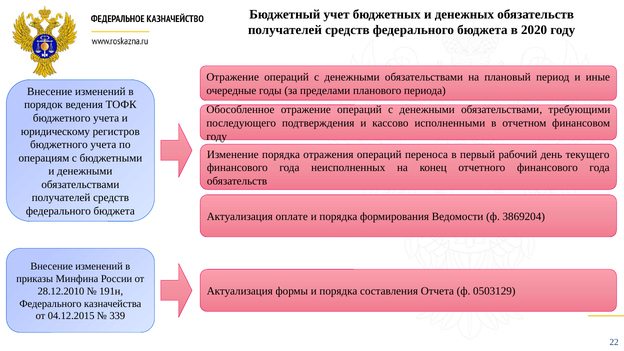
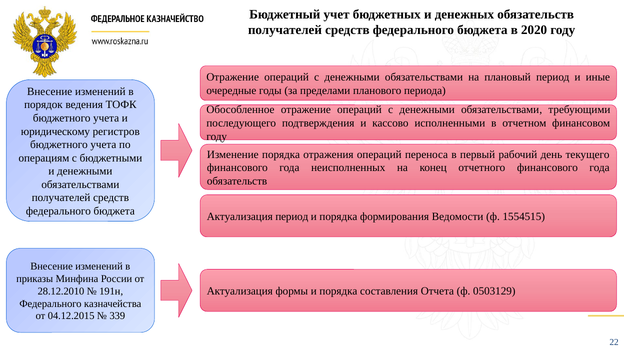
Актуализация оплате: оплате -> период
3869204: 3869204 -> 1554515
